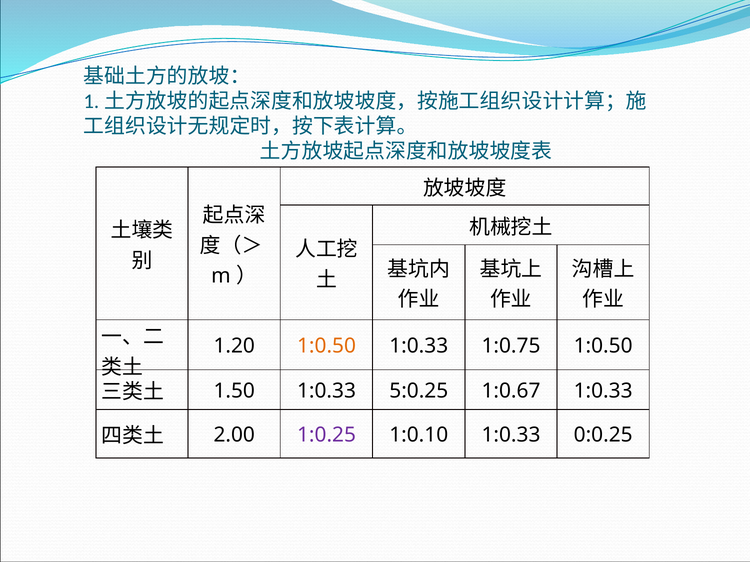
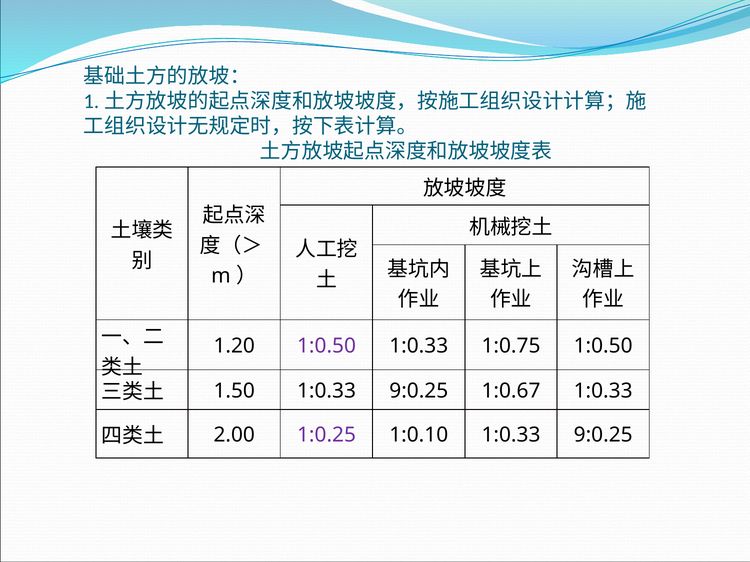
1:0.50 at (327, 346) colour: orange -> purple
1.50 1:0.33 5:0.25: 5:0.25 -> 9:0.25
1:0.10 1:0.33 0:0.25: 0:0.25 -> 9:0.25
